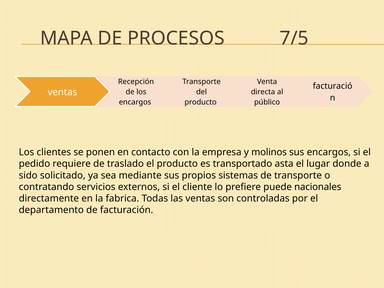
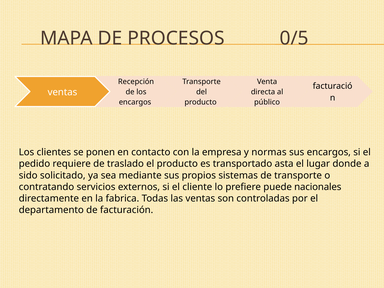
7/5: 7/5 -> 0/5
molinos: molinos -> normas
